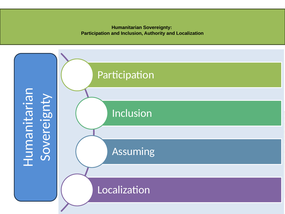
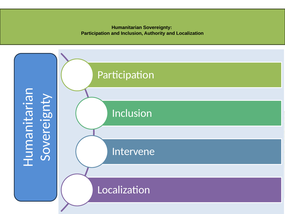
Assuming: Assuming -> Intervene
